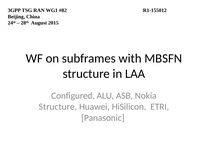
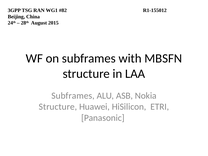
Configured at (73, 96): Configured -> Subframes
